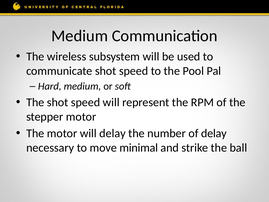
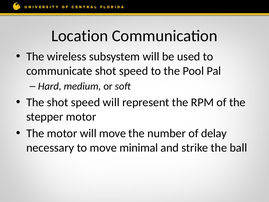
Medium at (80, 36): Medium -> Location
will delay: delay -> move
